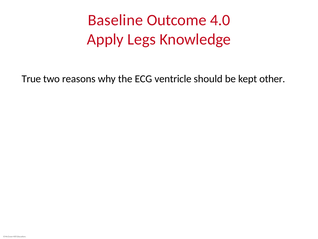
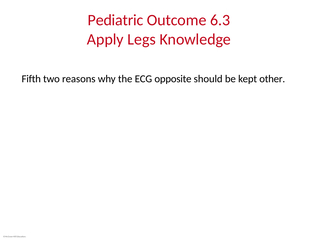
Baseline: Baseline -> Pediatric
4.0: 4.0 -> 6.3
True: True -> Fifth
ventricle: ventricle -> opposite
